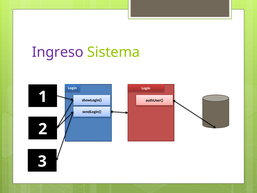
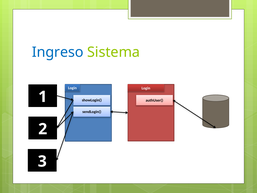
Ingreso colour: purple -> blue
